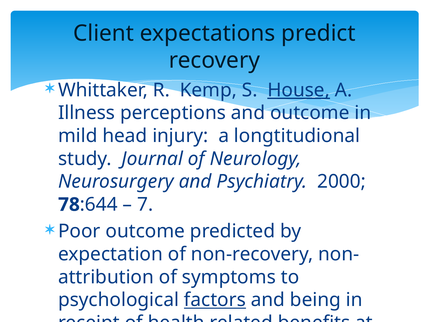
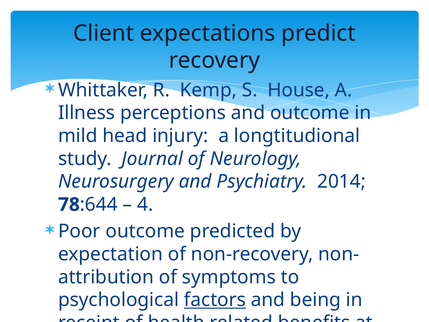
House underline: present -> none
2000: 2000 -> 2014
7: 7 -> 4
